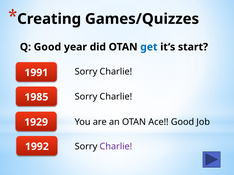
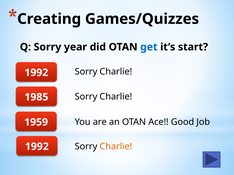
Q Good: Good -> Sorry
1991 at (36, 73): 1991 -> 1992
1929: 1929 -> 1959
Charlie at (116, 147) colour: purple -> orange
